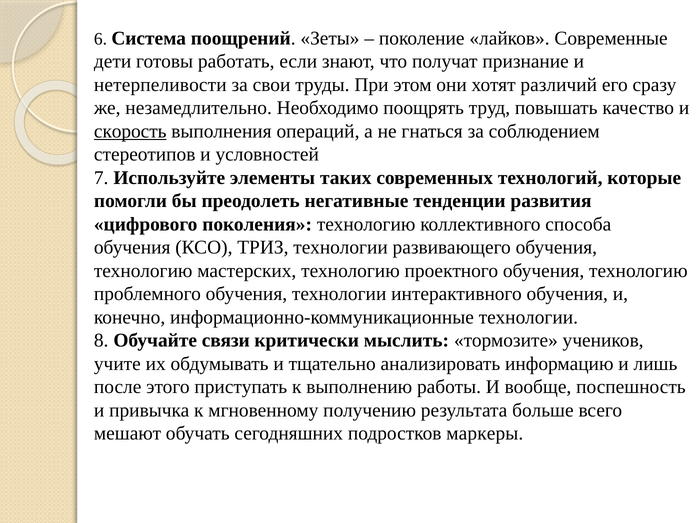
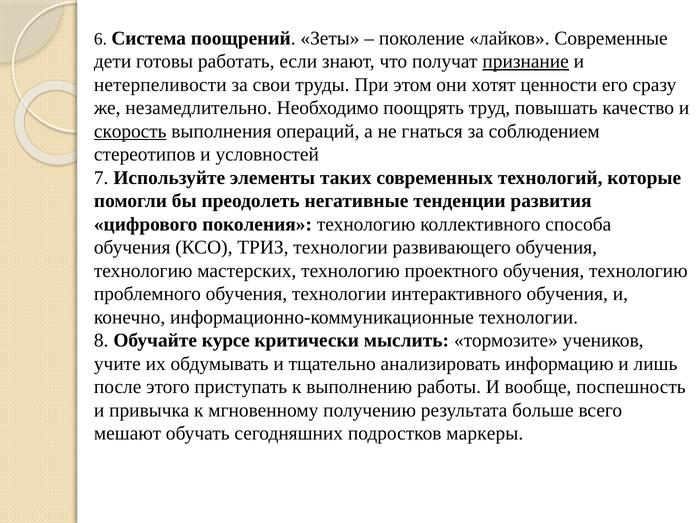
признание underline: none -> present
различий: различий -> ценности
связи: связи -> курсе
